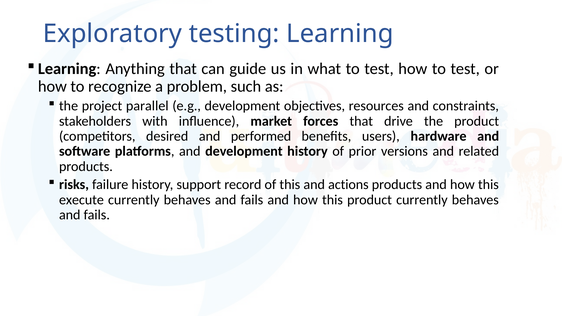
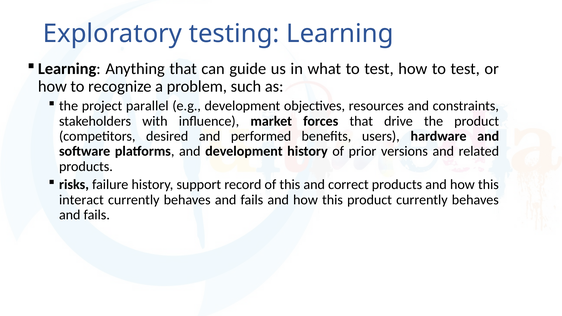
actions: actions -> correct
execute: execute -> interact
